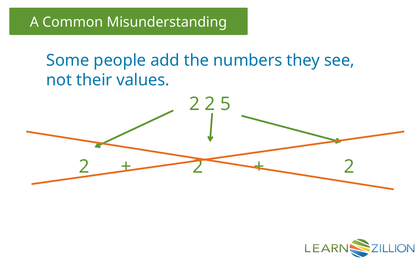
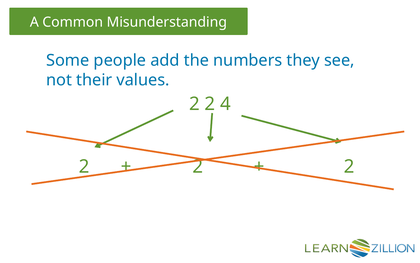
5: 5 -> 4
